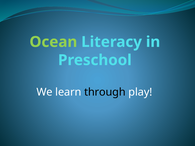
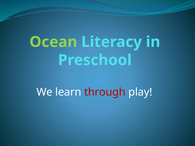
through colour: black -> red
